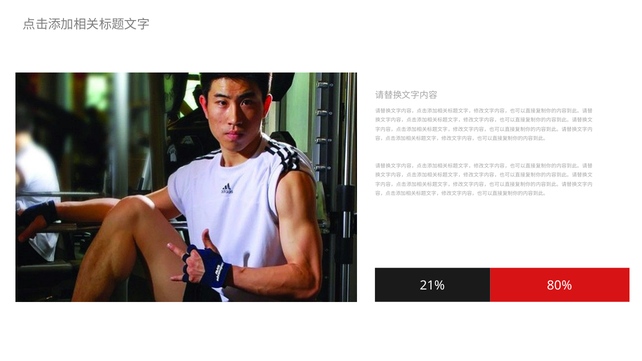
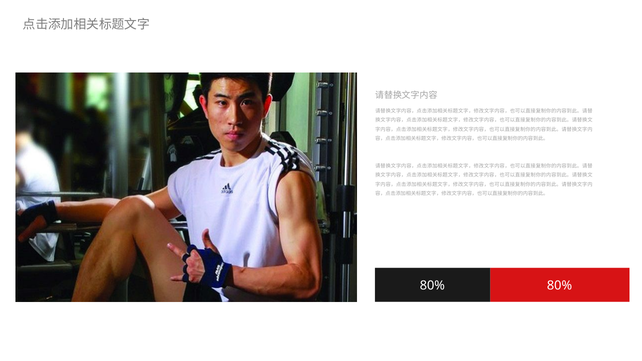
21% at (432, 286): 21% -> 80%
